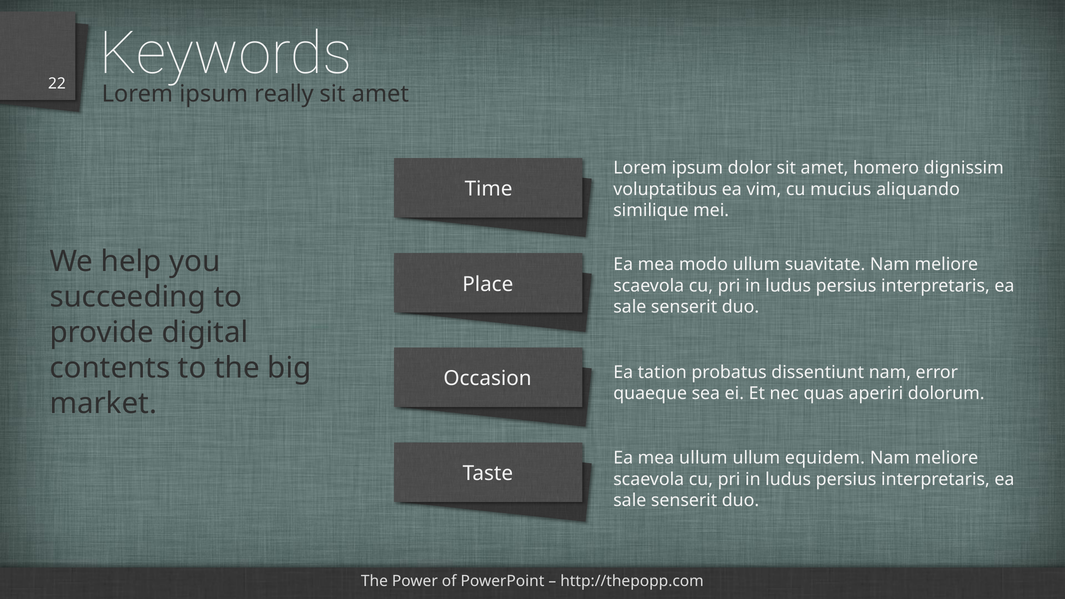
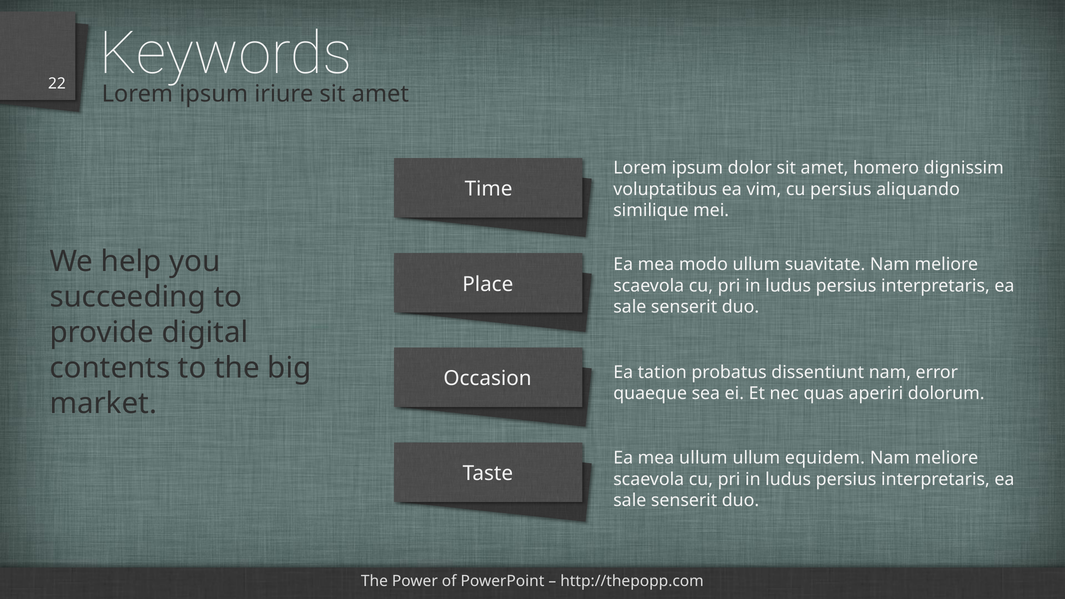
really: really -> iriure
cu mucius: mucius -> persius
